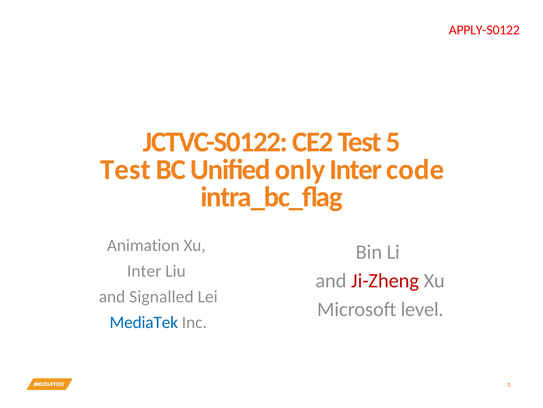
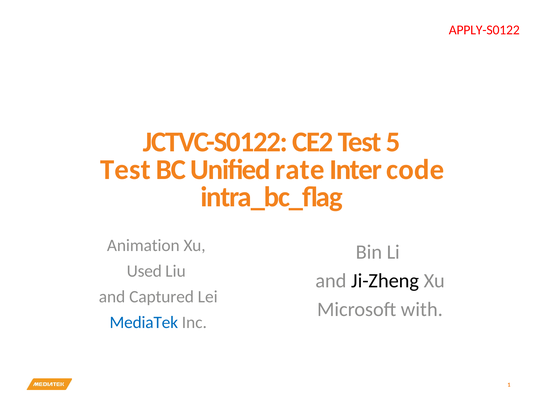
only: only -> rate
Inter at (144, 271): Inter -> Used
Ji-Zheng colour: red -> black
Signalled: Signalled -> Captured
level: level -> with
